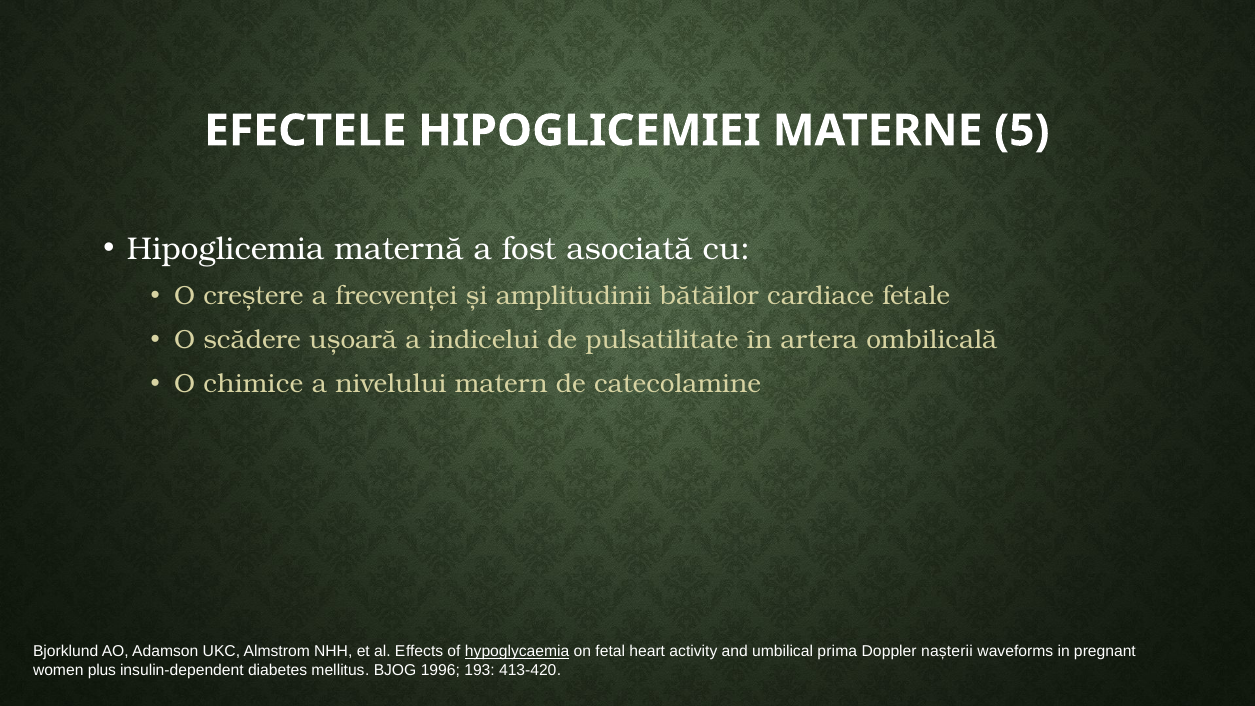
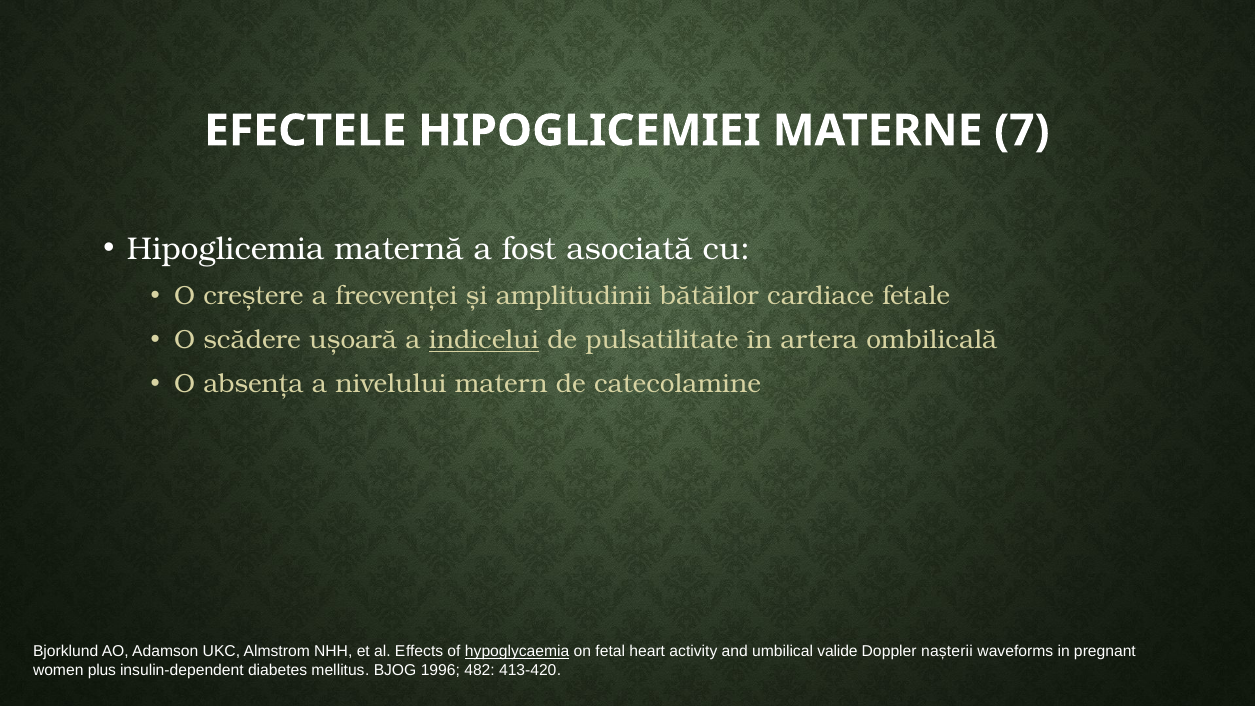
5: 5 -> 7
indicelui underline: none -> present
chimice: chimice -> absența
prima: prima -> valide
193: 193 -> 482
